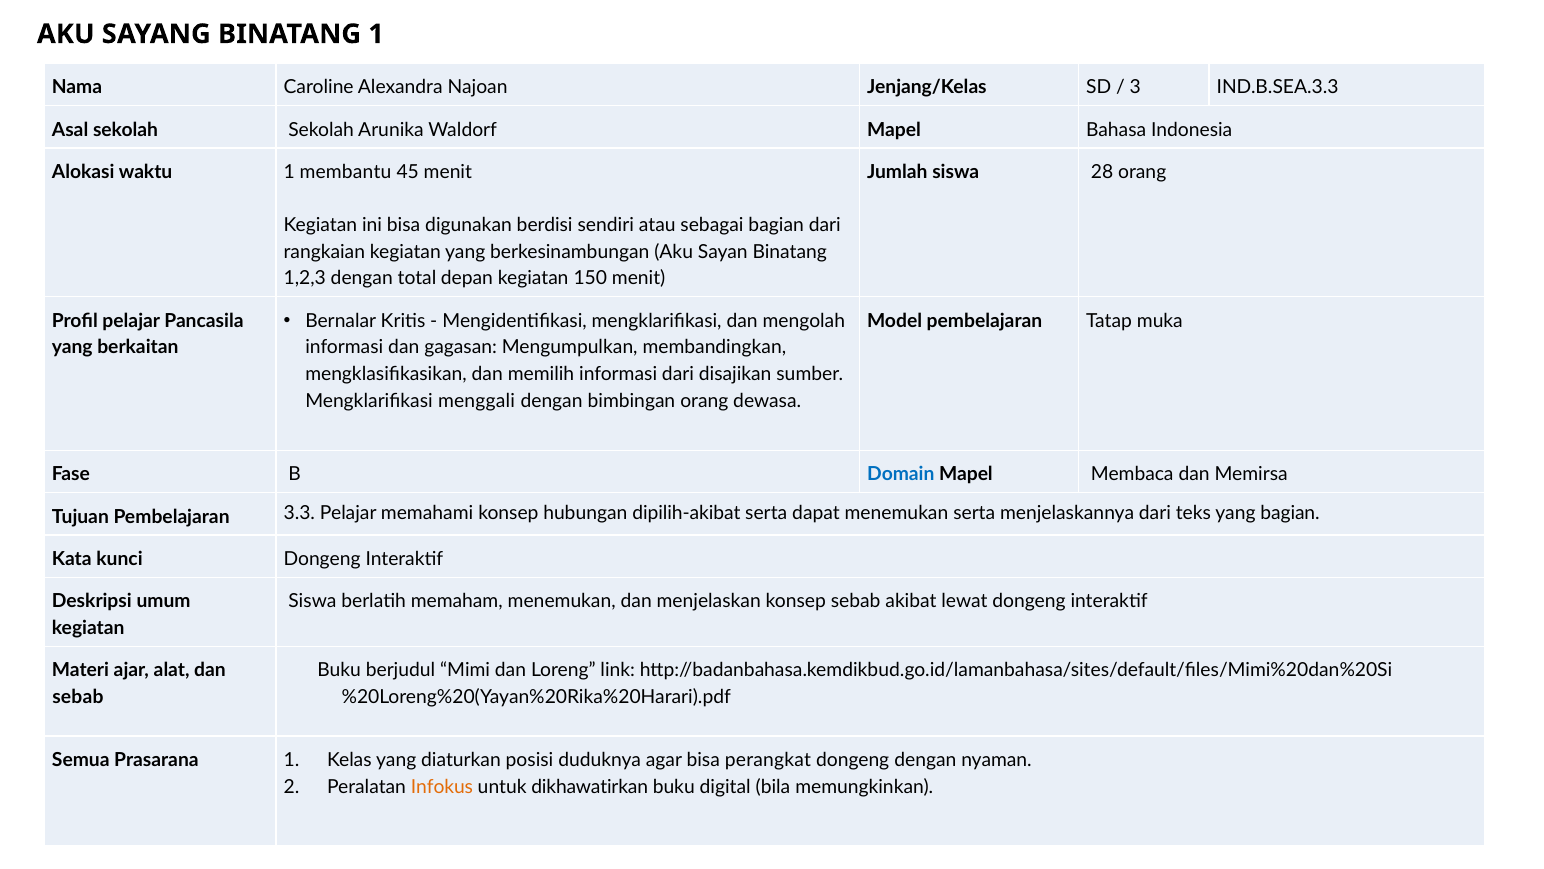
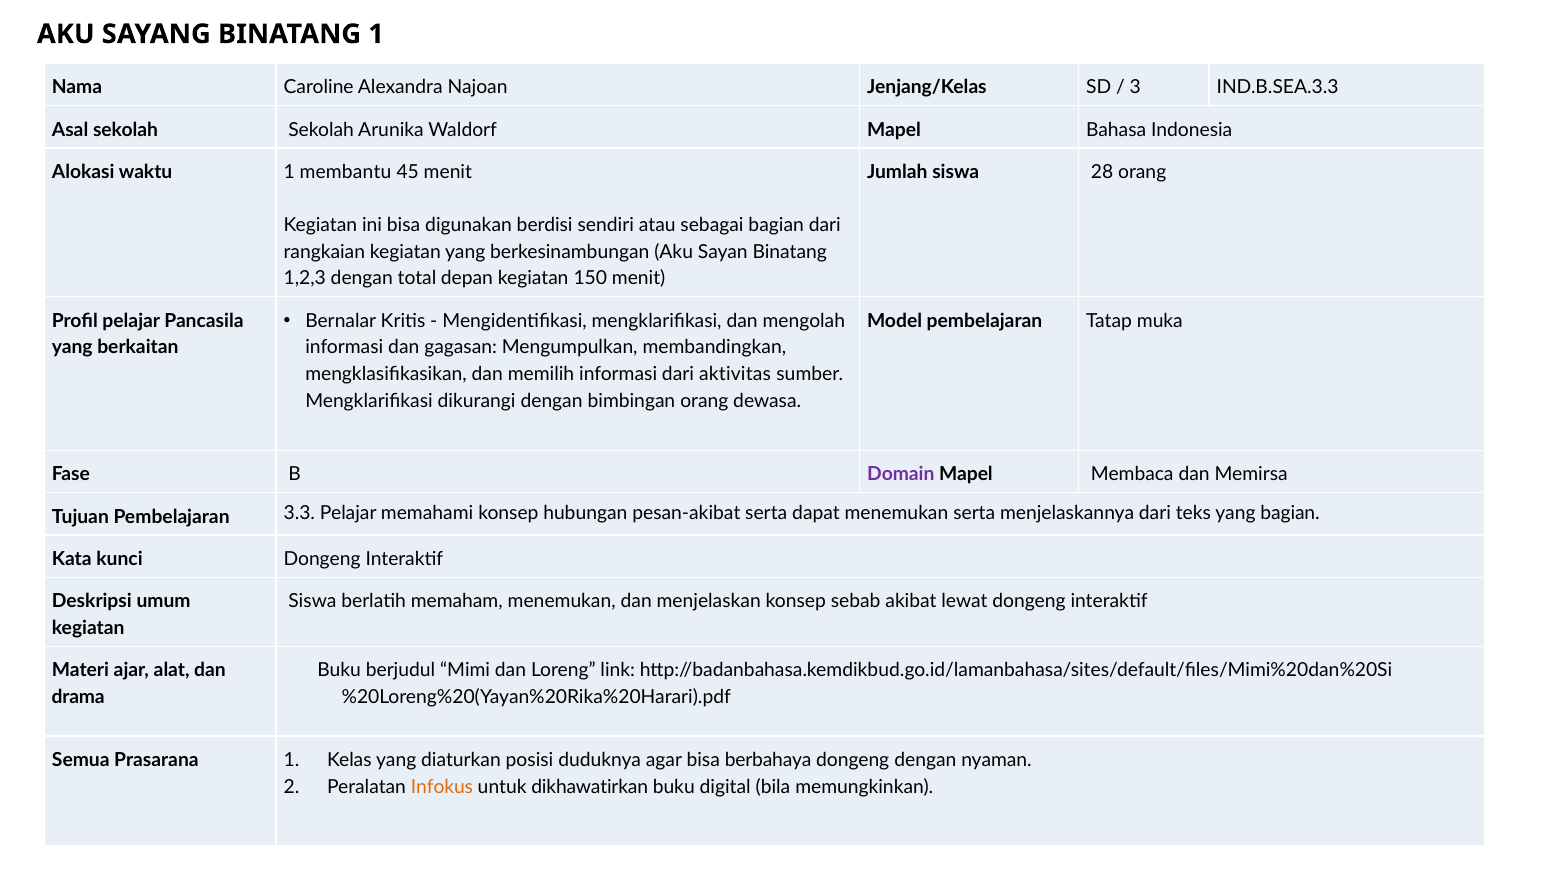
disajikan: disajikan -> aktivitas
menggali: menggali -> dikurangi
Domain colour: blue -> purple
dipilih-akibat: dipilih-akibat -> pesan-akibat
sebab at (78, 697): sebab -> drama
perangkat: perangkat -> berbahaya
